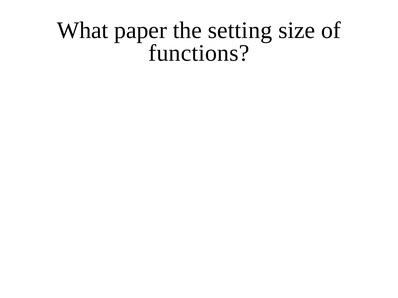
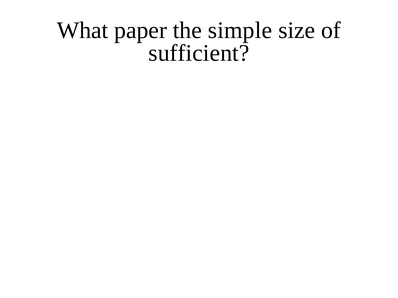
setting: setting -> simple
functions: functions -> sufficient
